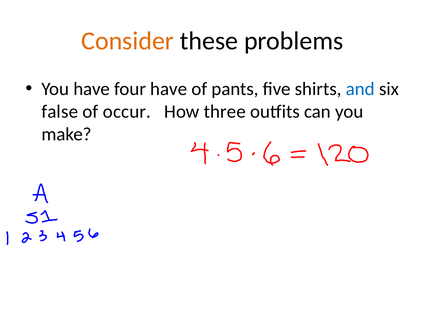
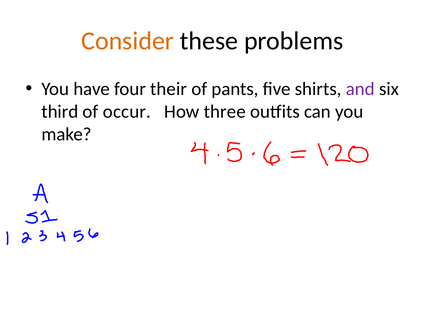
four have: have -> their
and colour: blue -> purple
false: false -> third
